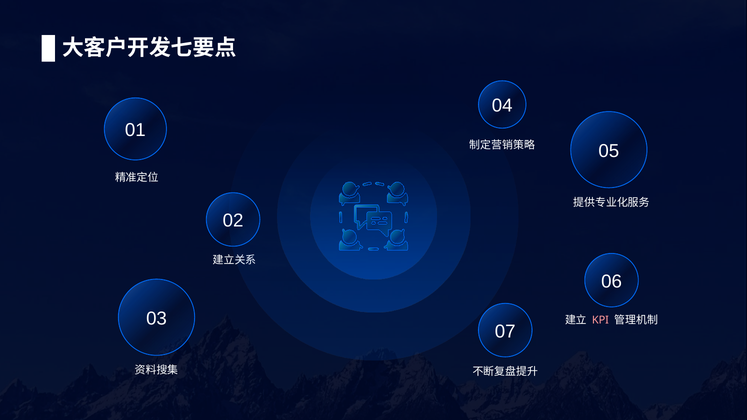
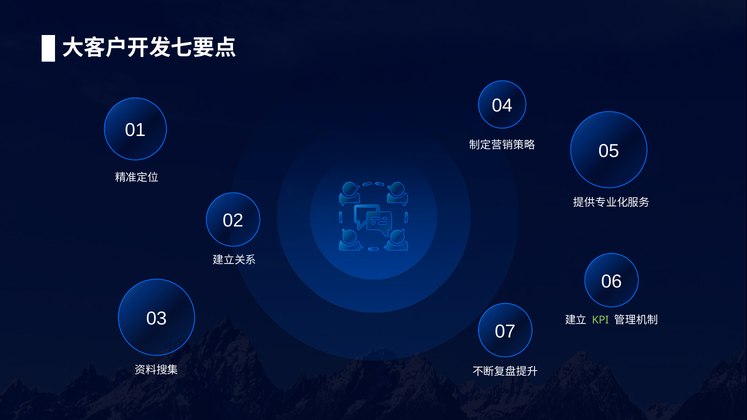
KPI colour: pink -> light green
